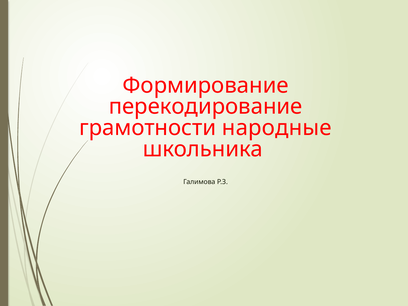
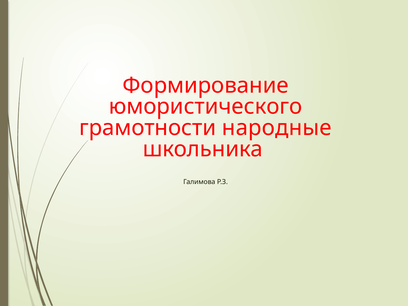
перекодирование: перекодирование -> юмористического
